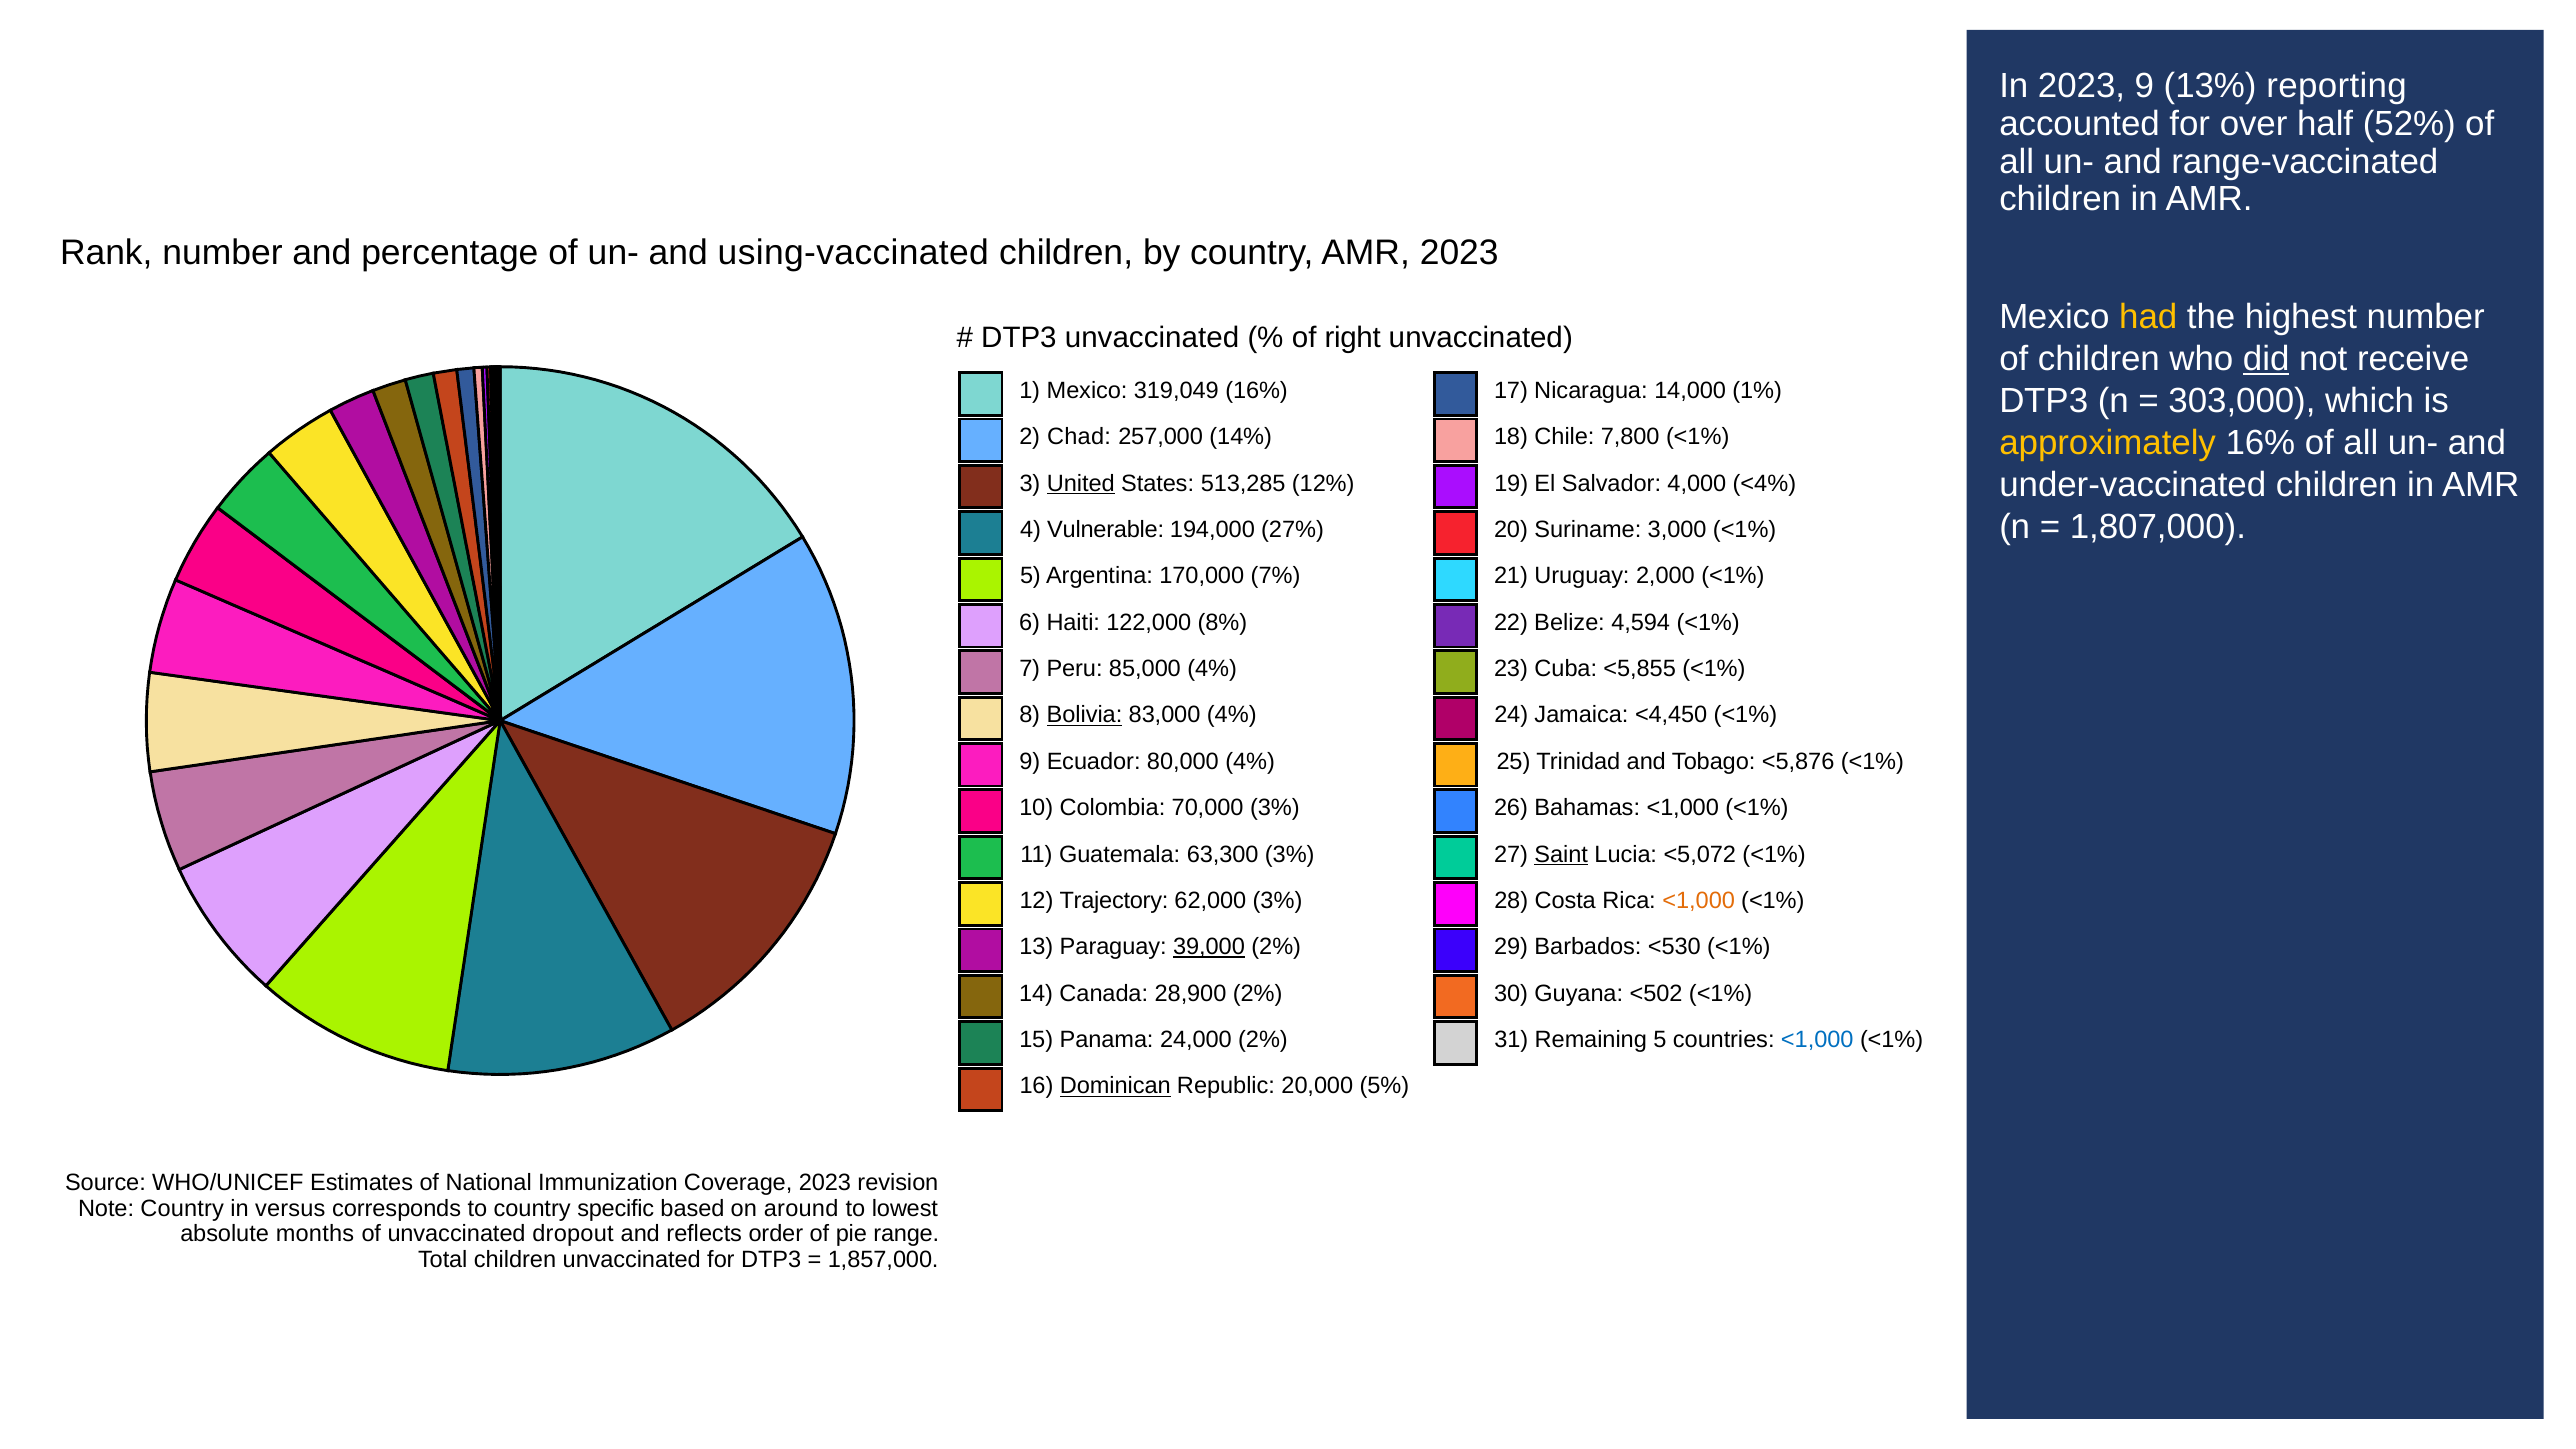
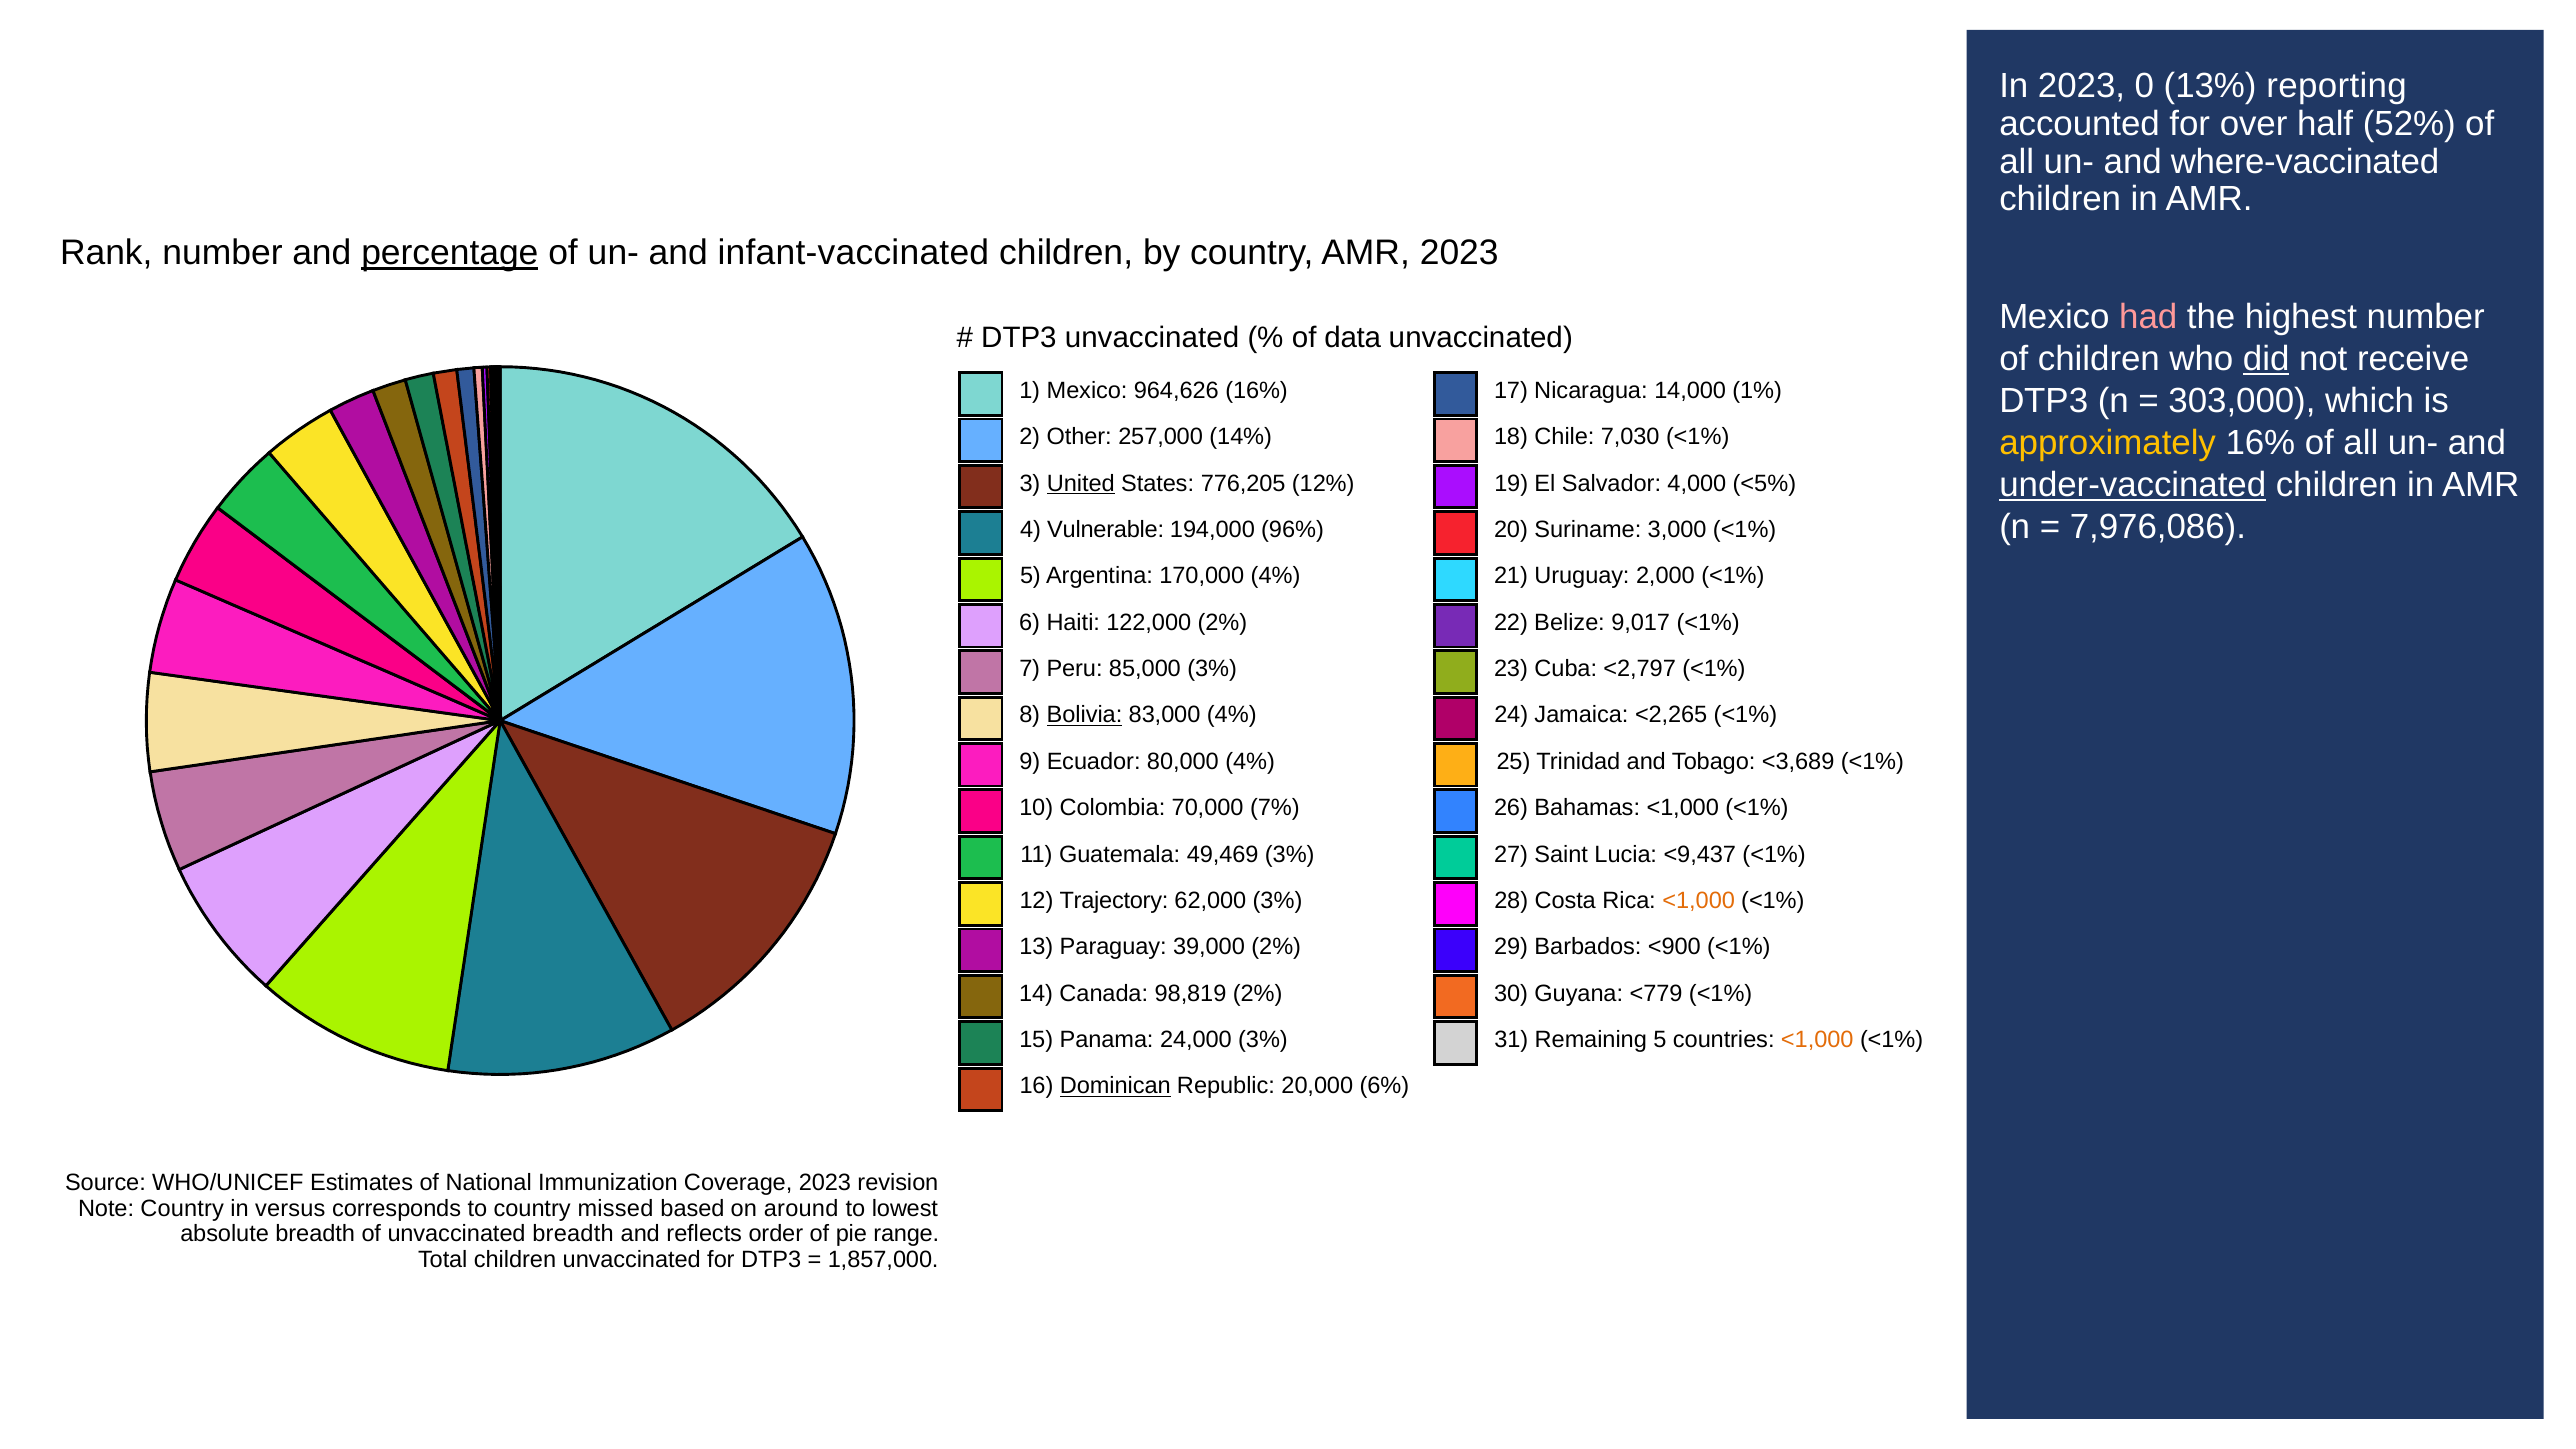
2023 9: 9 -> 0
range-vaccinated: range-vaccinated -> where-vaccinated
percentage underline: none -> present
using-vaccinated: using-vaccinated -> infant-vaccinated
had colour: yellow -> pink
right: right -> data
319,049: 319,049 -> 964,626
Chad: Chad -> Other
7,800: 7,800 -> 7,030
under-vaccinated underline: none -> present
513,285: 513,285 -> 776,205
<4%: <4% -> <5%
1,807,000: 1,807,000 -> 7,976,086
27%: 27% -> 96%
170,000 7%: 7% -> 4%
122,000 8%: 8% -> 2%
4,594: 4,594 -> 9,017
85,000 4%: 4% -> 3%
<5,855: <5,855 -> <2,797
<4,450: <4,450 -> <2,265
<5,876: <5,876 -> <3,689
70,000 3%: 3% -> 7%
63,300: 63,300 -> 49,469
Saint underline: present -> none
<5,072: <5,072 -> <9,437
39,000 underline: present -> none
<530: <530 -> <900
28,900: 28,900 -> 98,819
<502: <502 -> <779
24,000 2%: 2% -> 3%
<1,000 at (1817, 1040) colour: blue -> orange
5%: 5% -> 6%
specific: specific -> missed
absolute months: months -> breadth
unvaccinated dropout: dropout -> breadth
